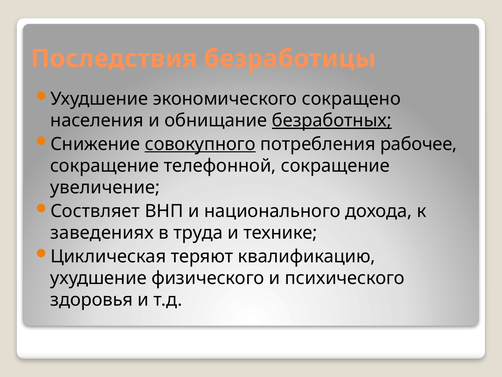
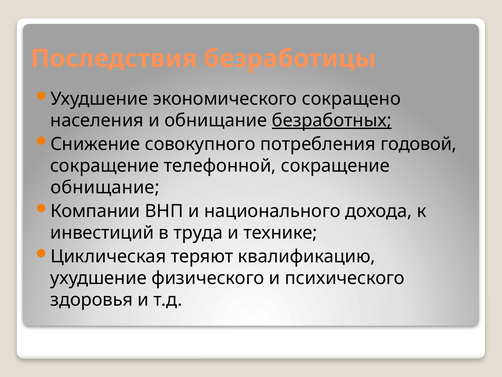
совокупного underline: present -> none
рабочее: рабочее -> годовой
увеличение at (105, 187): увеличение -> обнищание
Соствляет: Соствляет -> Компании
заведениях: заведениях -> инвестиций
